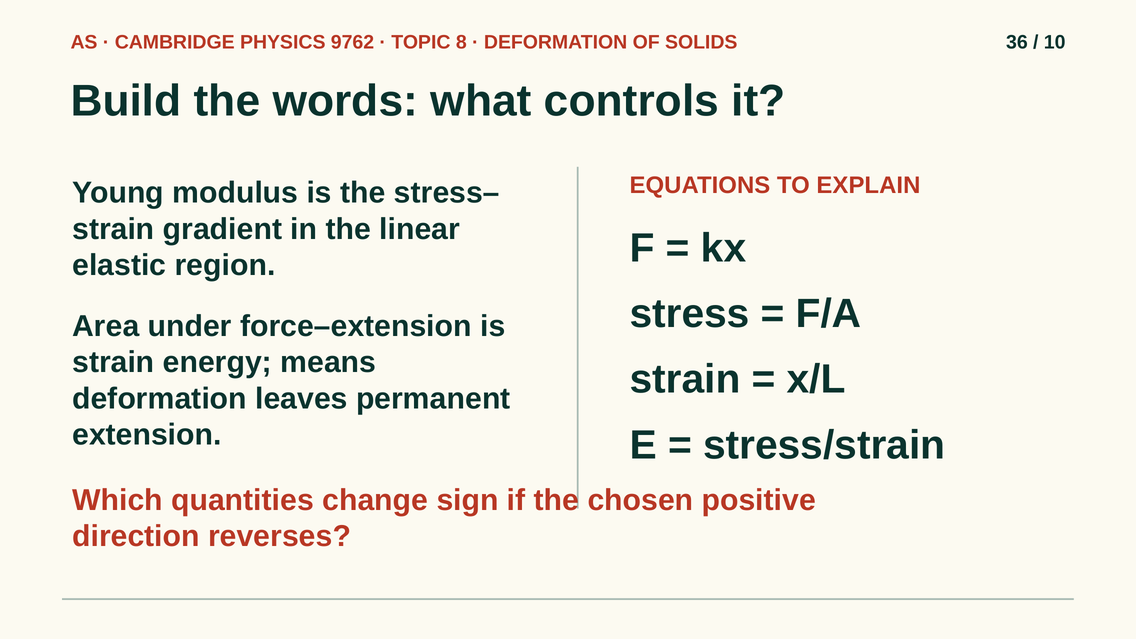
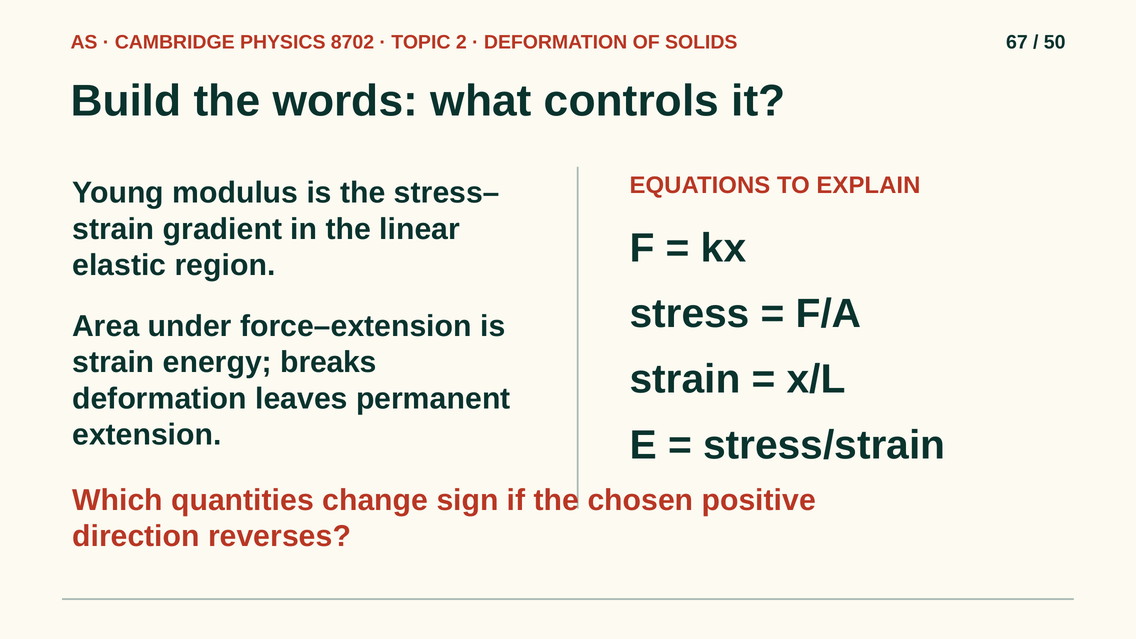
9762: 9762 -> 8702
8: 8 -> 2
36: 36 -> 67
10: 10 -> 50
means: means -> breaks
